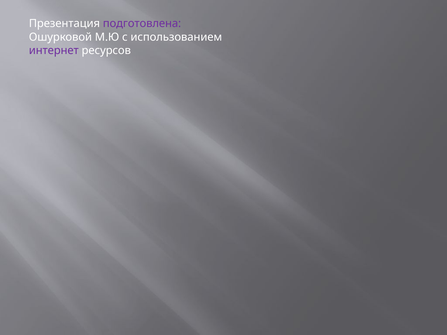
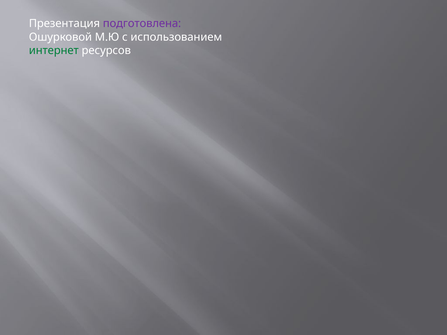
интернет colour: purple -> green
